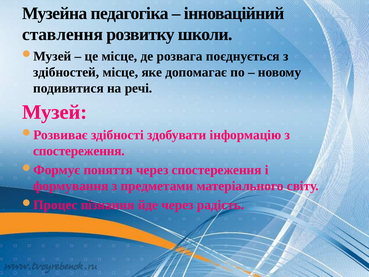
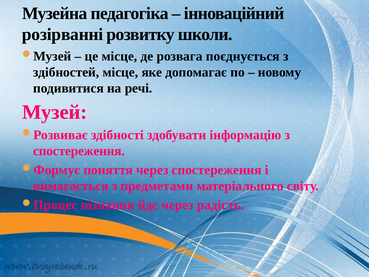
ставлення: ставлення -> розірванні
формування: формування -> вимагається
